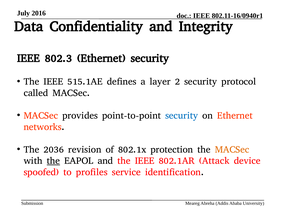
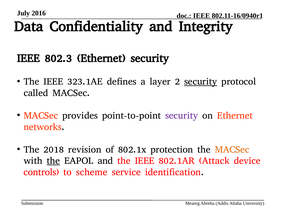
515.1AE: 515.1AE -> 323.1AE
security at (201, 82) underline: none -> present
security at (182, 116) colour: blue -> purple
2036: 2036 -> 2018
spoofed: spoofed -> controls
profiles: profiles -> scheme
